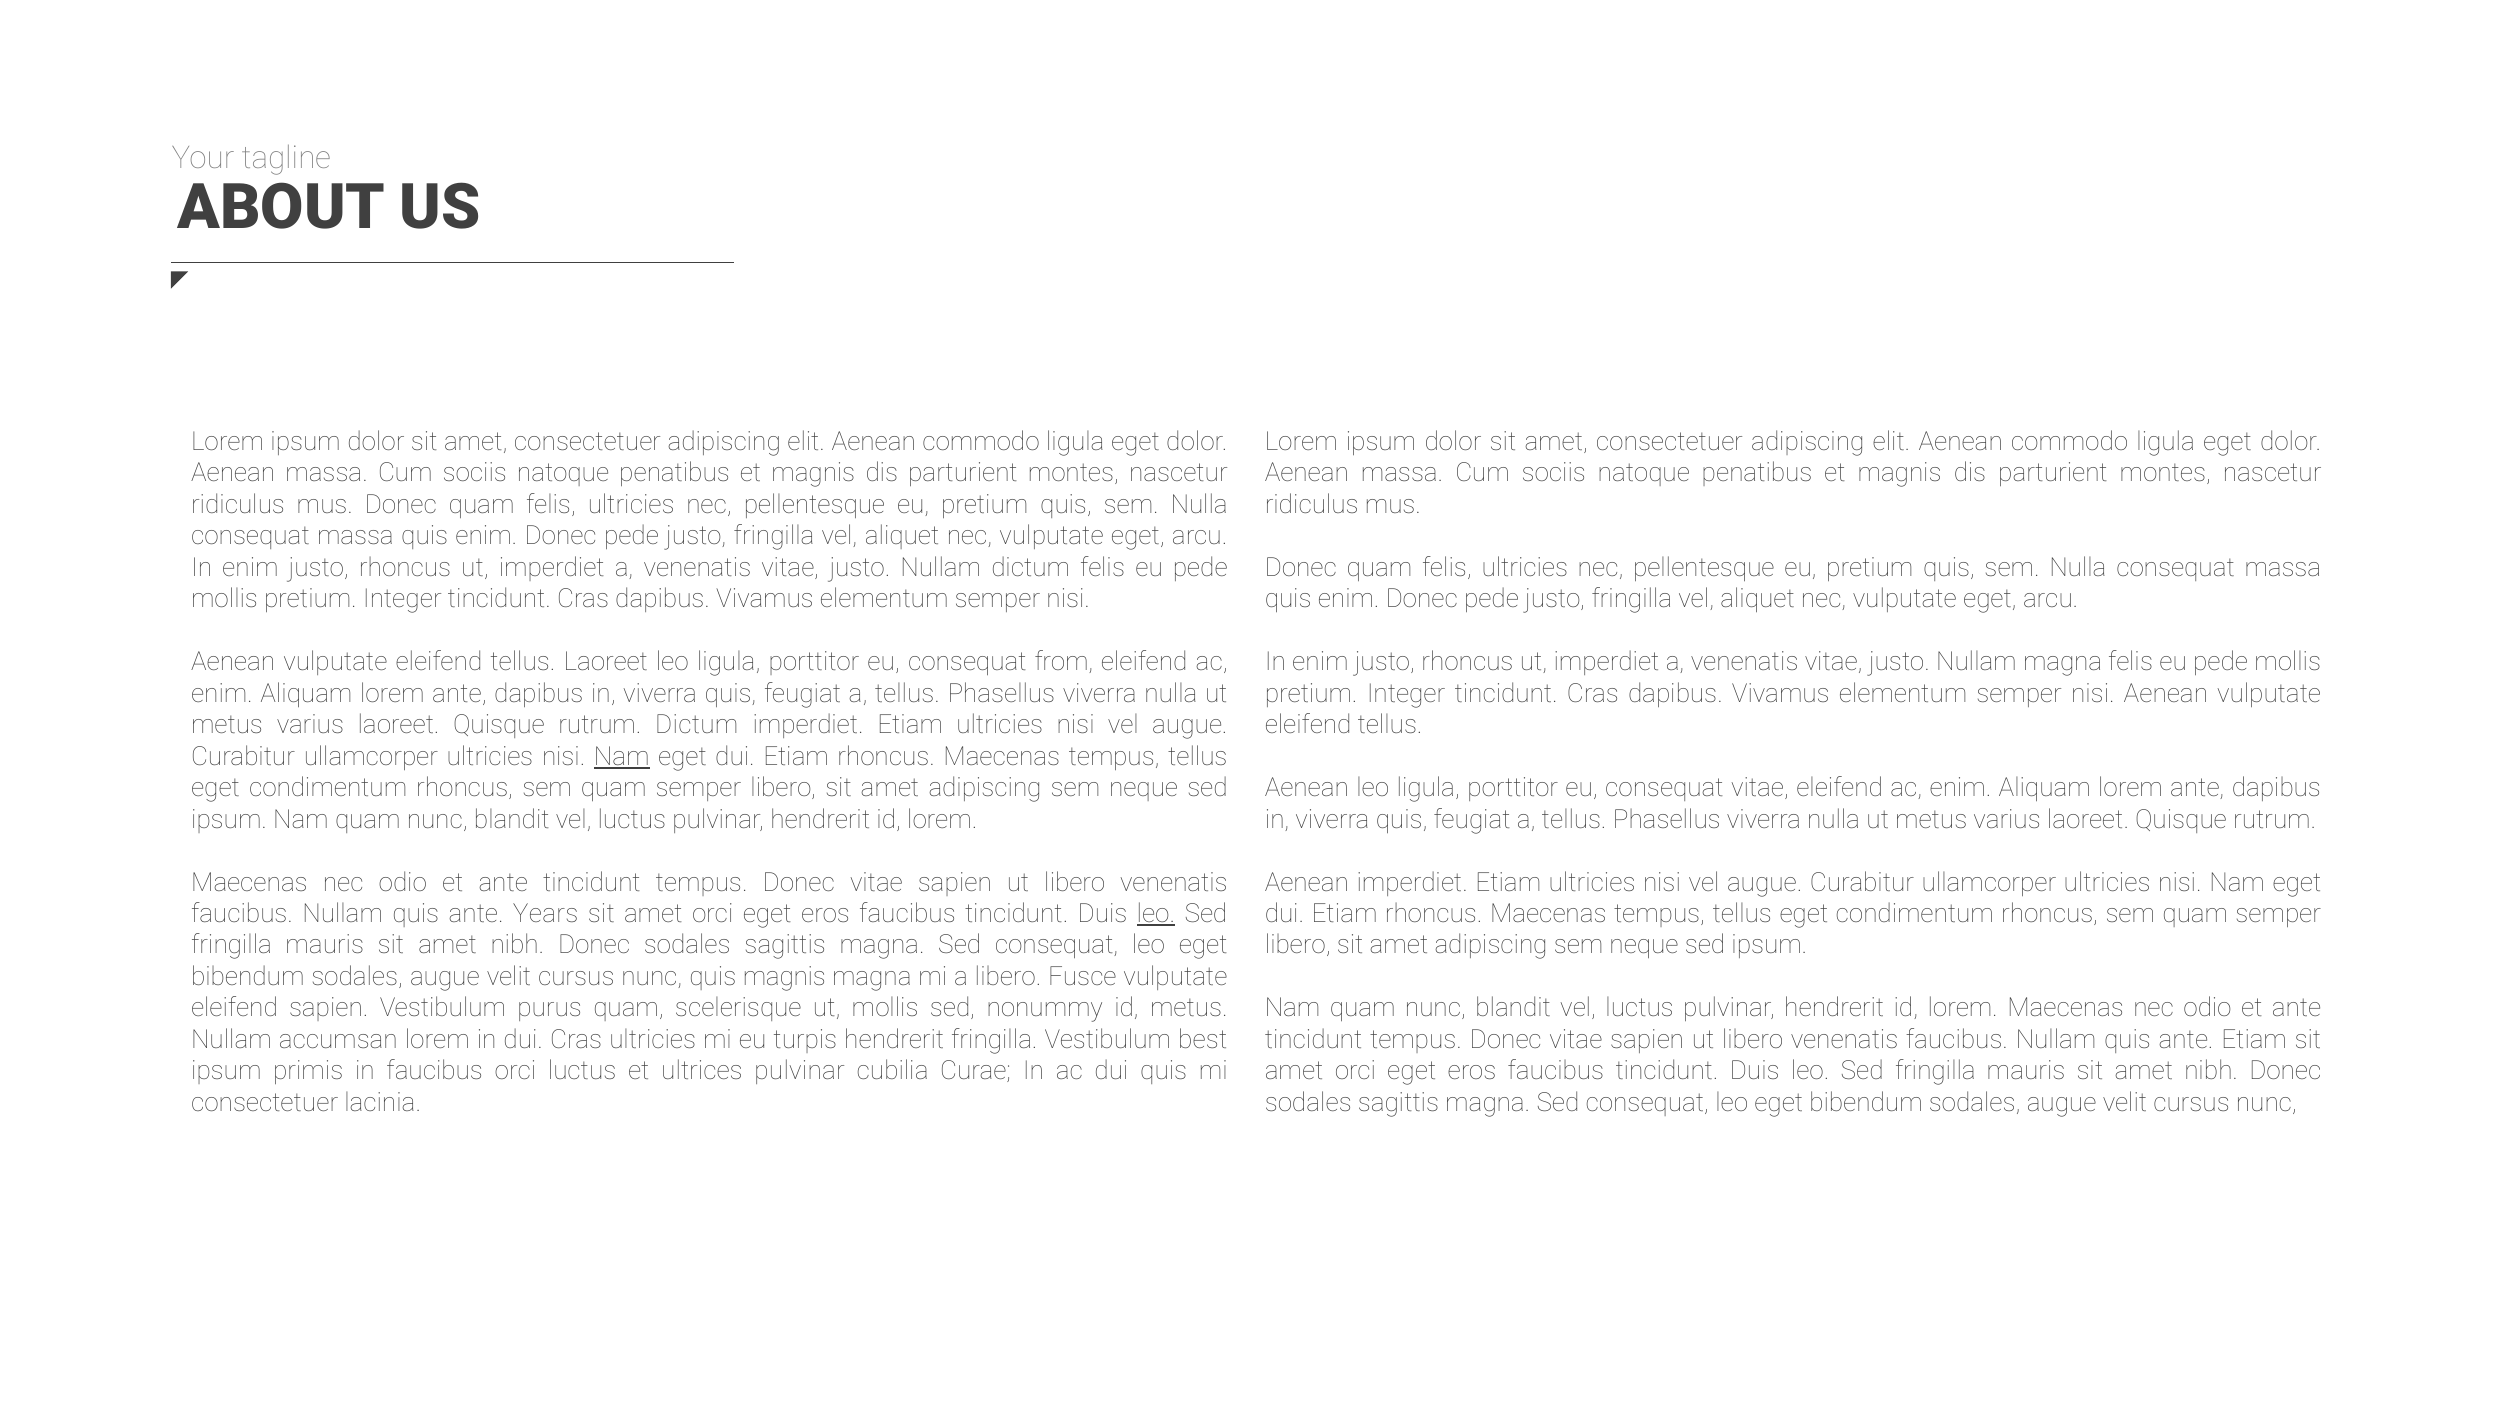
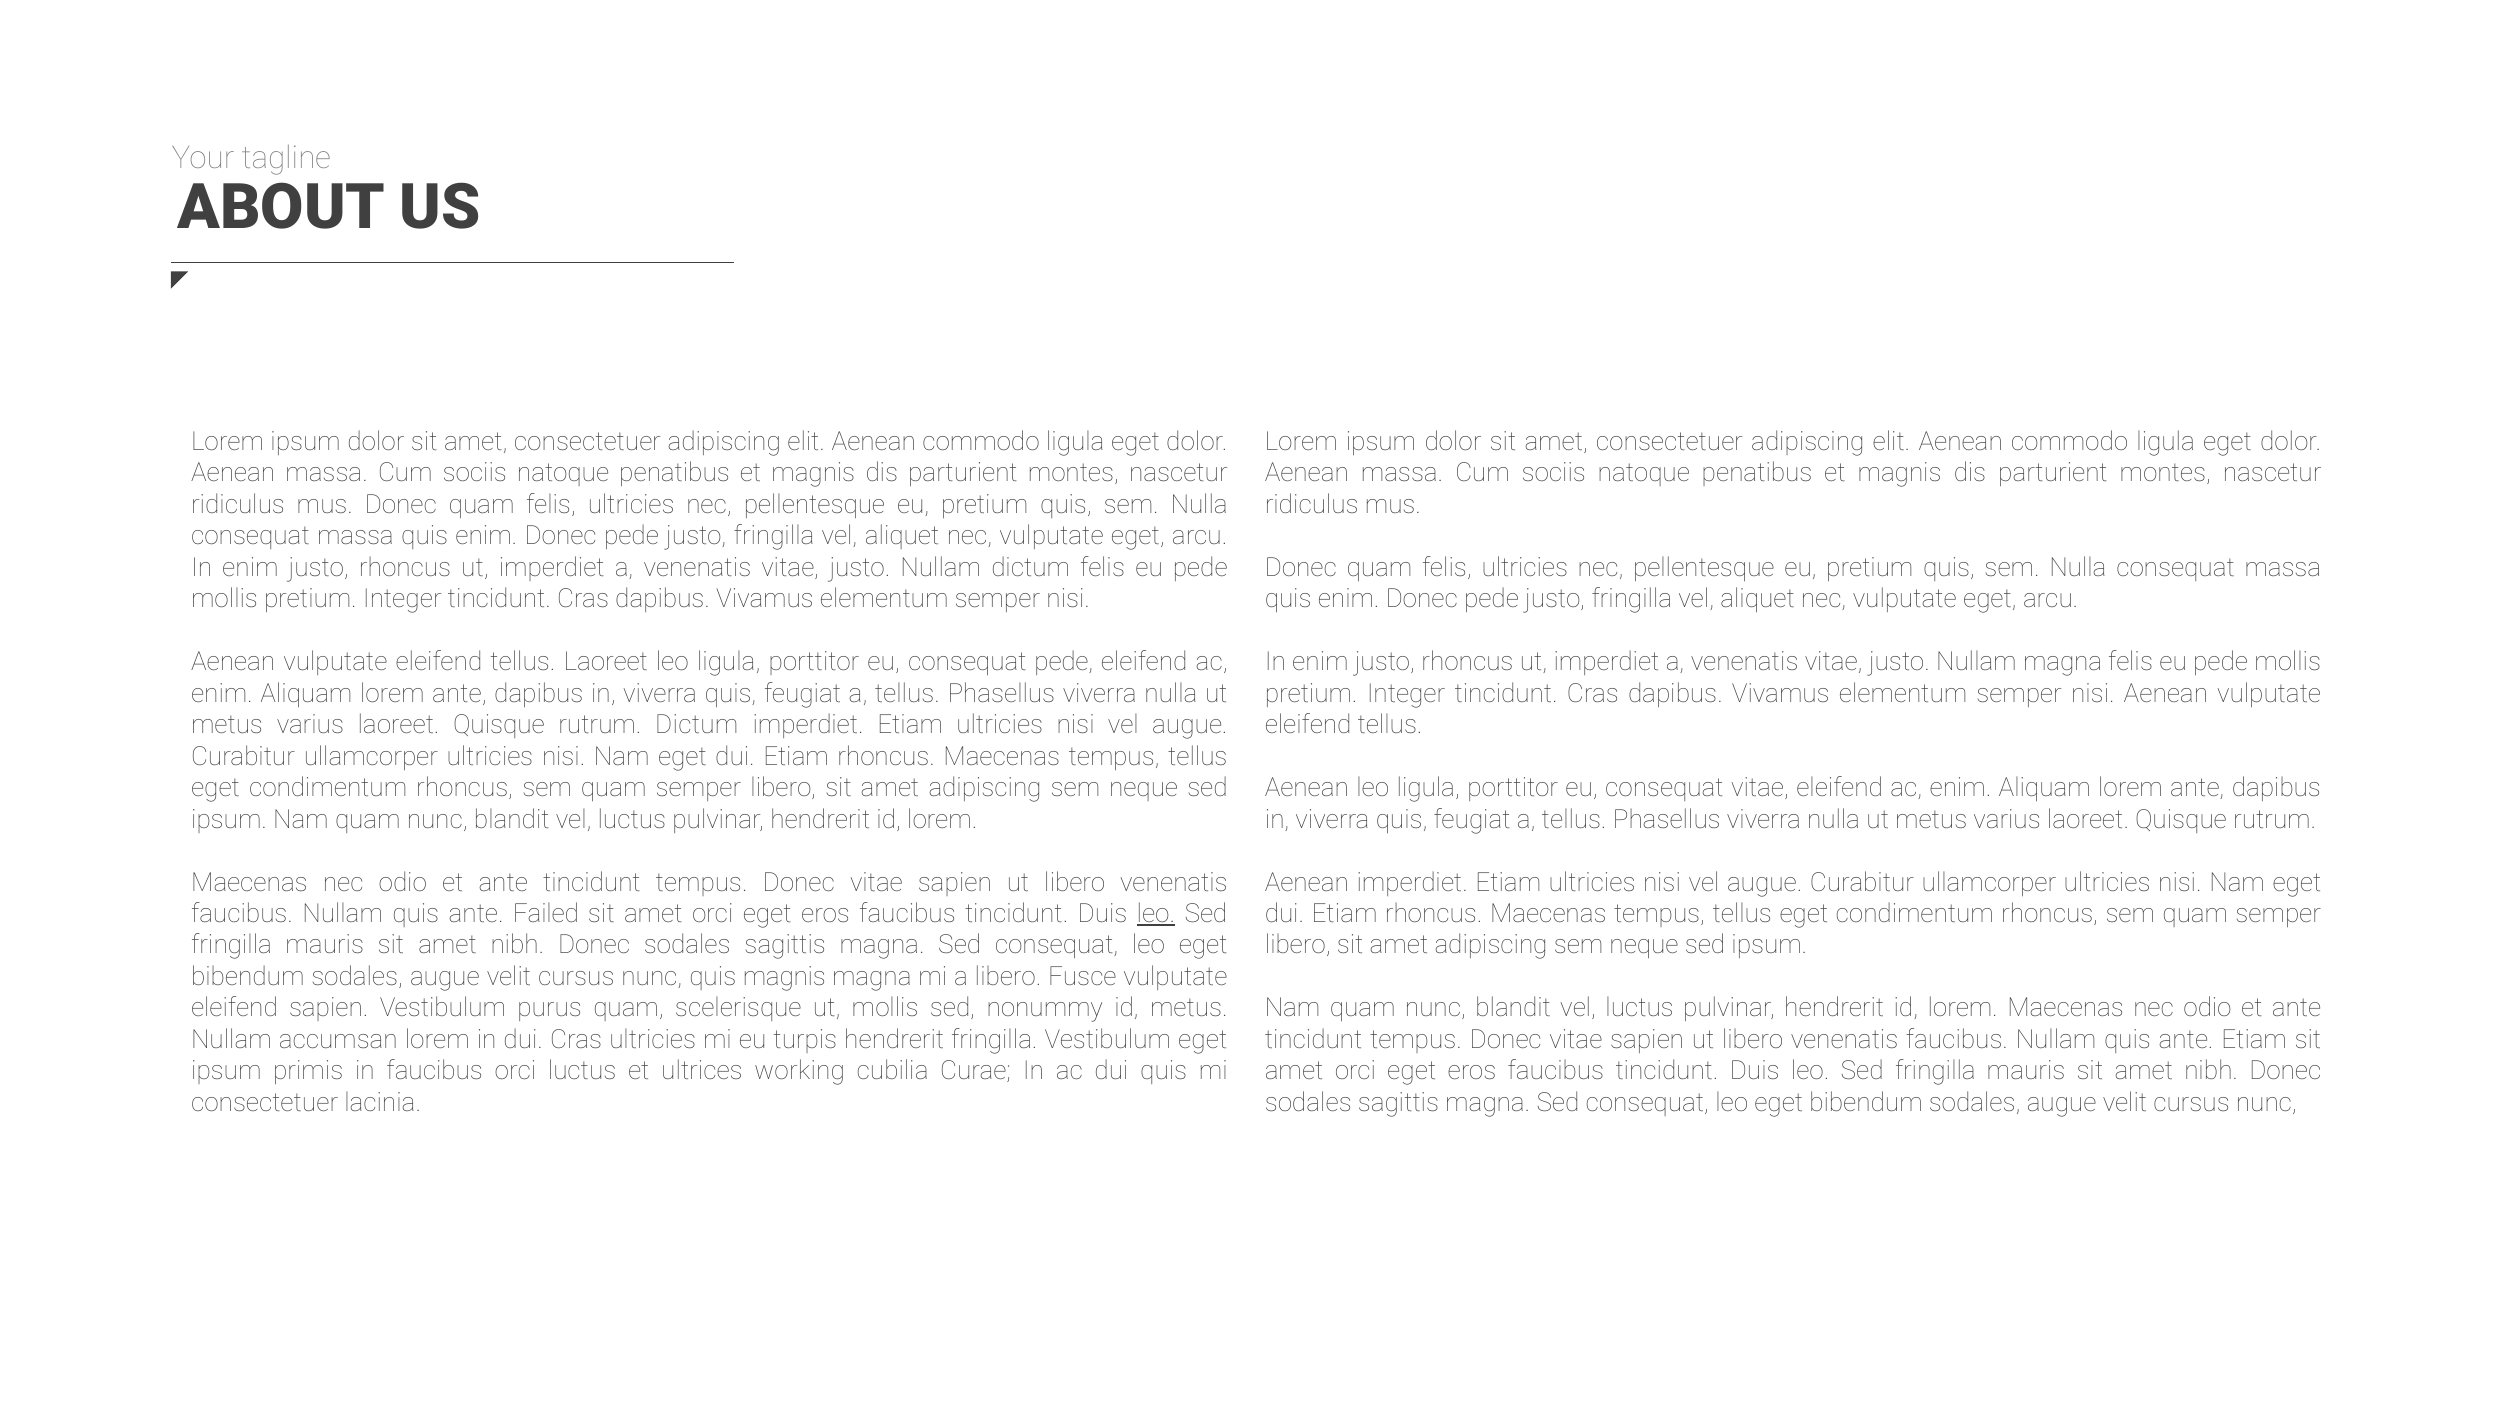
consequat from: from -> pede
Nam at (622, 756) underline: present -> none
Years: Years -> Failed
Vestibulum best: best -> eget
ultrices pulvinar: pulvinar -> working
